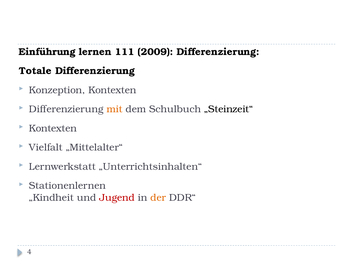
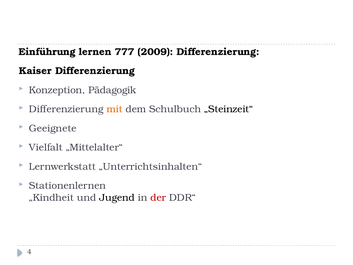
111: 111 -> 777
Totale: Totale -> Kaiser
Konzeption Kontexten: Kontexten -> Pädagogik
Kontexten at (53, 128): Kontexten -> Geeignete
Jugend colour: red -> black
der colour: orange -> red
